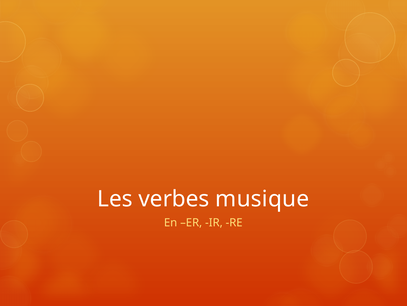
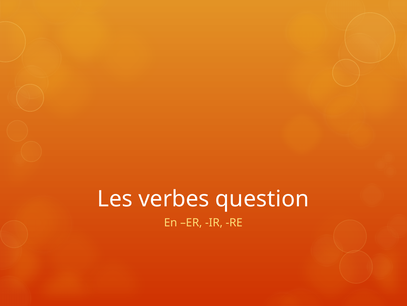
musique: musique -> question
